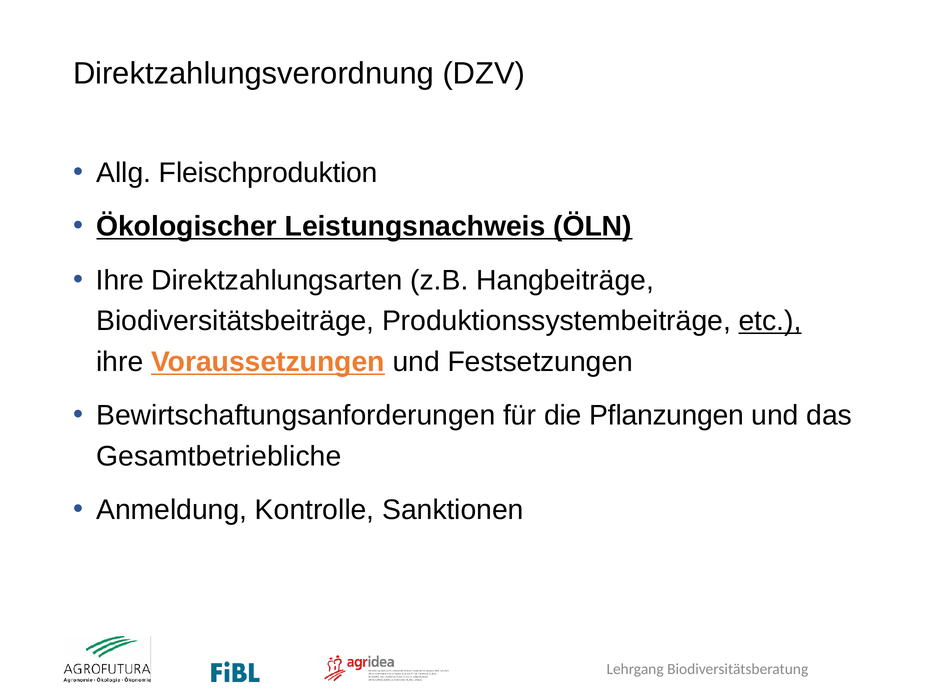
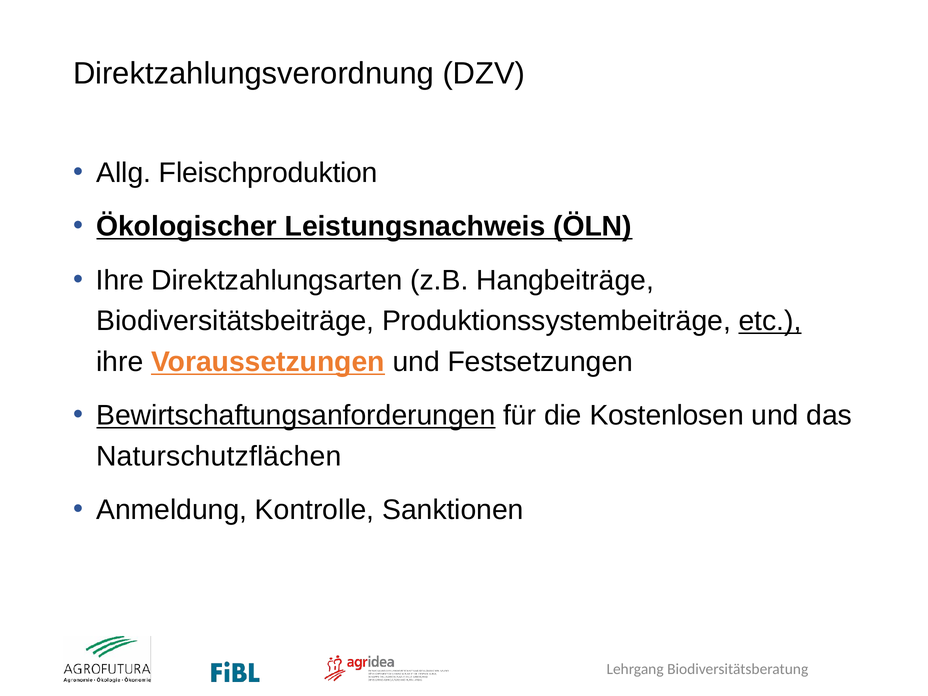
Bewirtschaftungsanforderungen underline: none -> present
Pflanzungen: Pflanzungen -> Kostenlosen
Gesamtbetriebliche: Gesamtbetriebliche -> Naturschutzflächen
